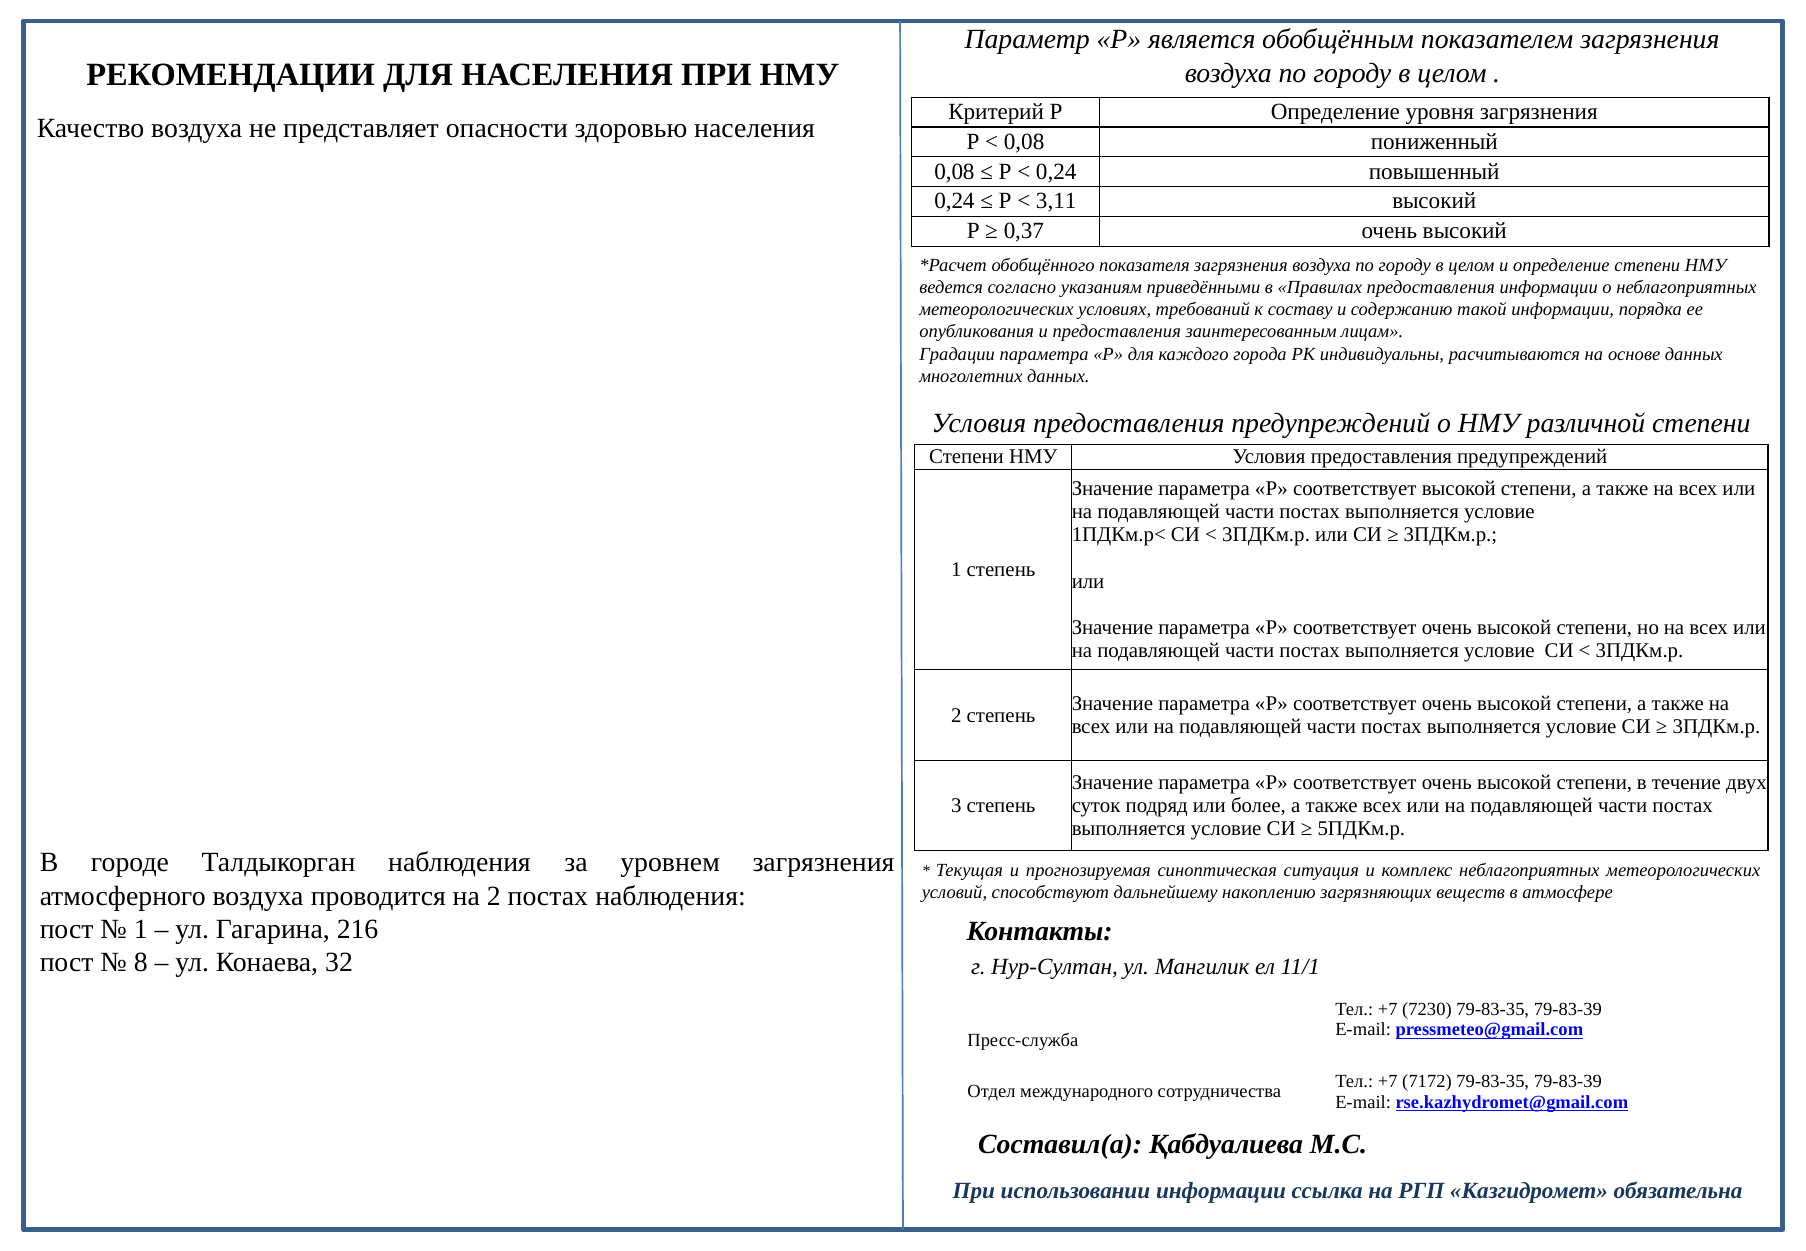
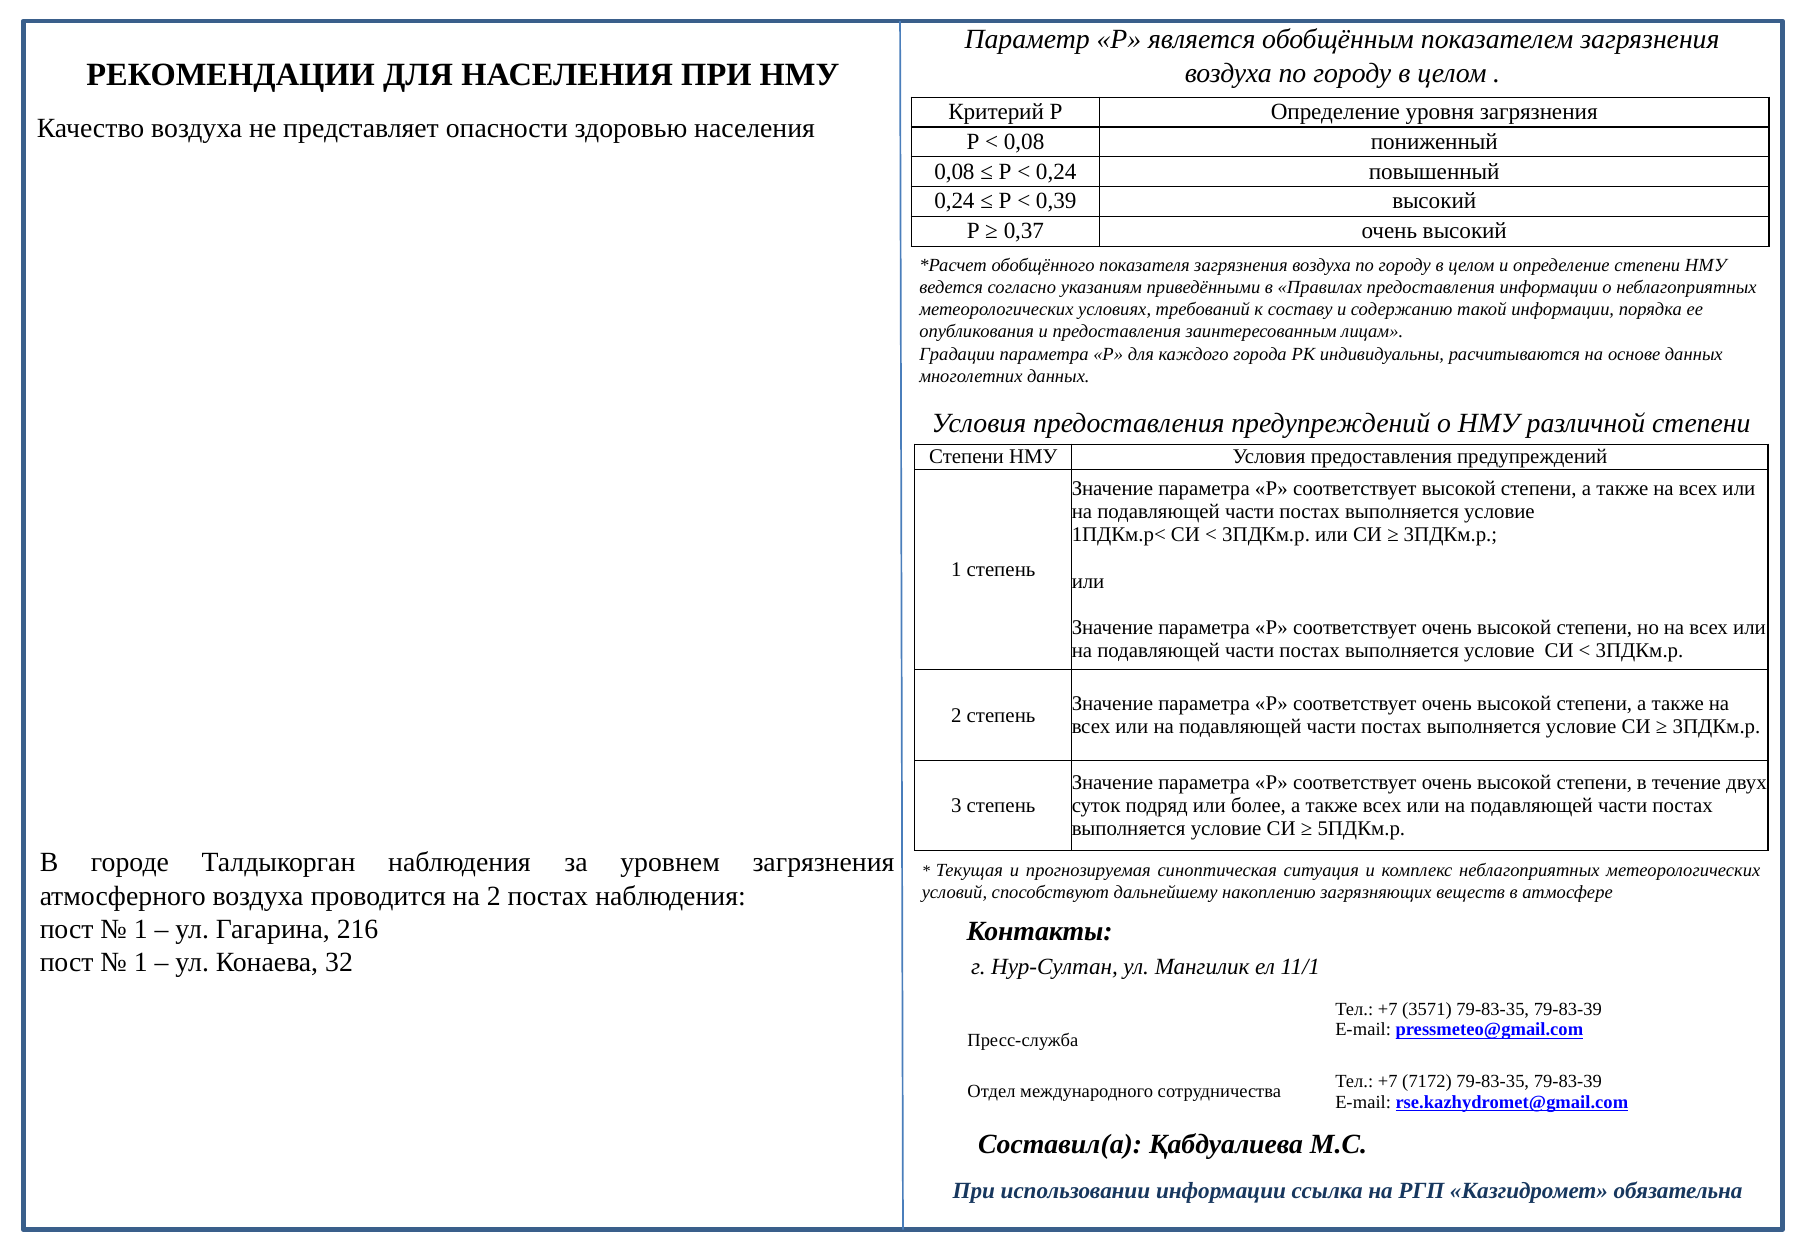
3,11: 3,11 -> 0,39
8 at (141, 962): 8 -> 1
7230: 7230 -> 3571
